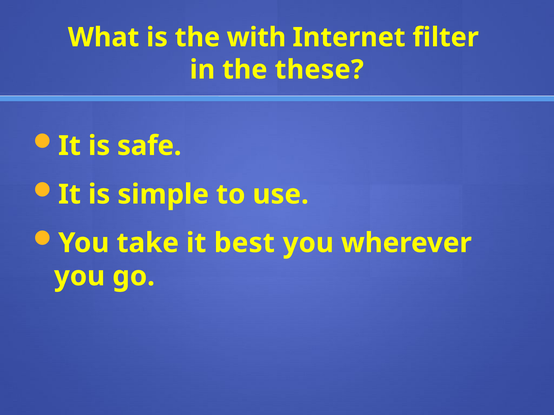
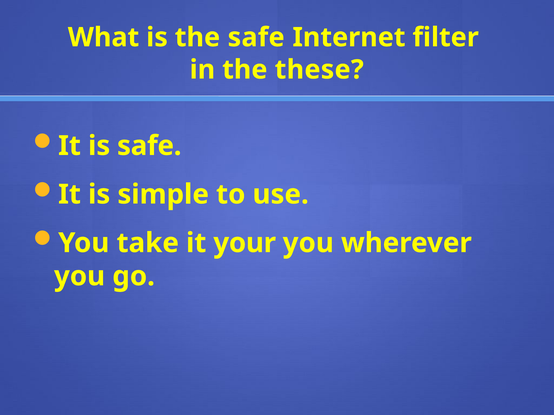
the with: with -> safe
best: best -> your
